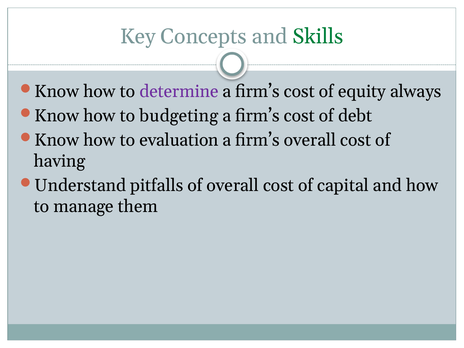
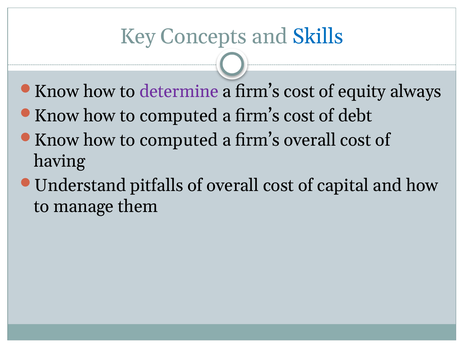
Skills colour: green -> blue
budgeting at (179, 116): budgeting -> computed
evaluation at (179, 140): evaluation -> computed
